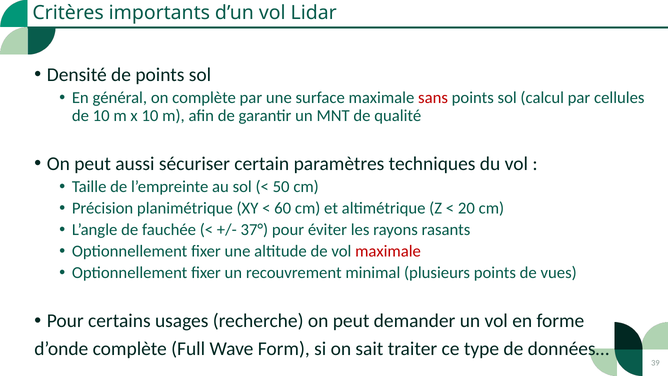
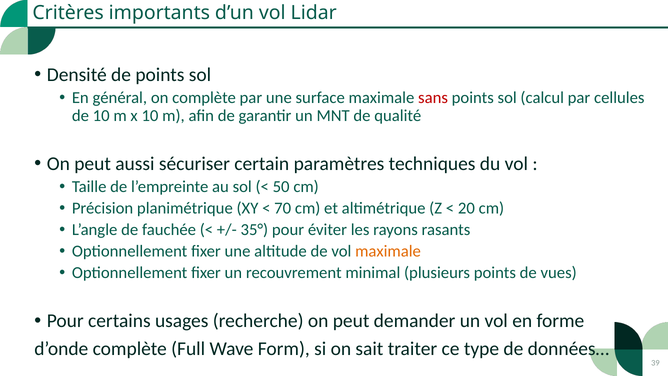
60: 60 -> 70
37°: 37° -> 35°
maximale at (388, 251) colour: red -> orange
